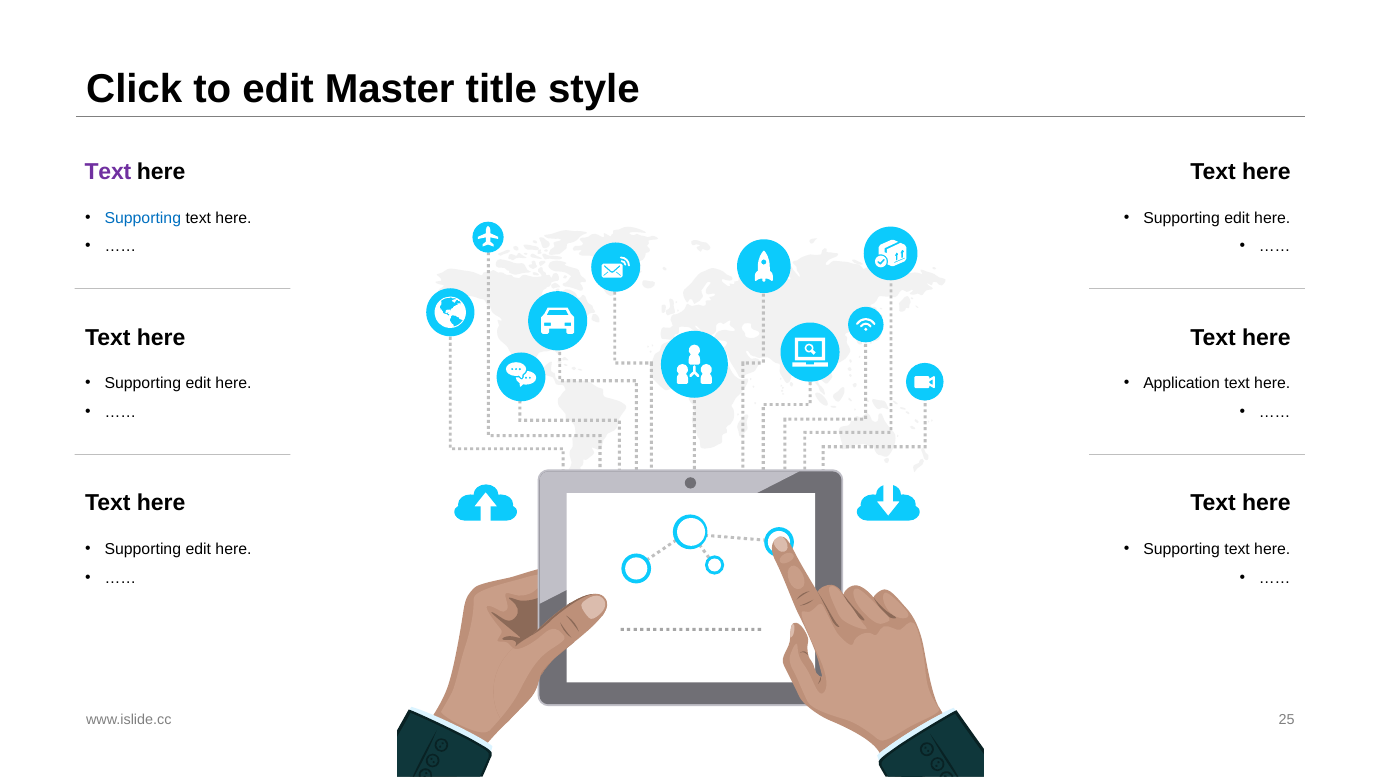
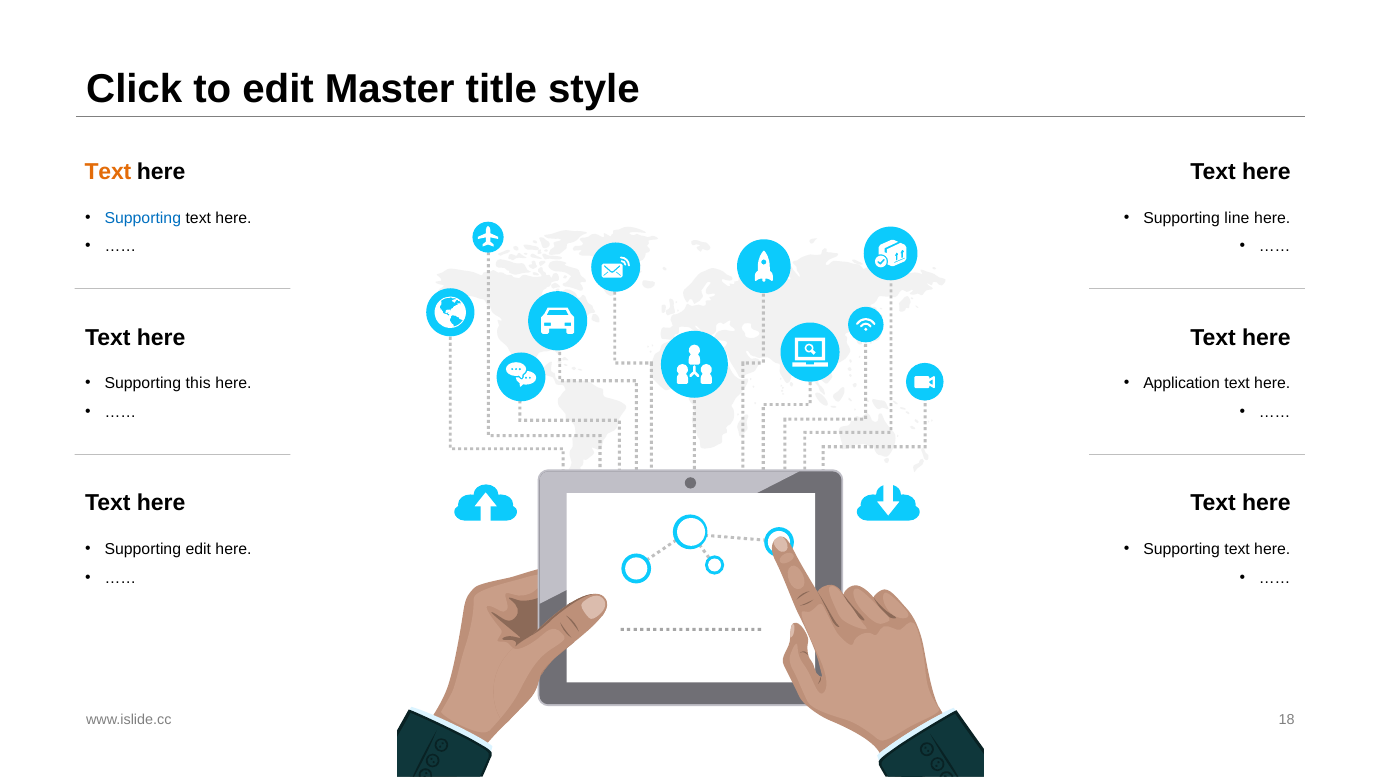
Text at (108, 172) colour: purple -> orange
edit at (1237, 218): edit -> line
edit at (198, 383): edit -> this
25: 25 -> 18
